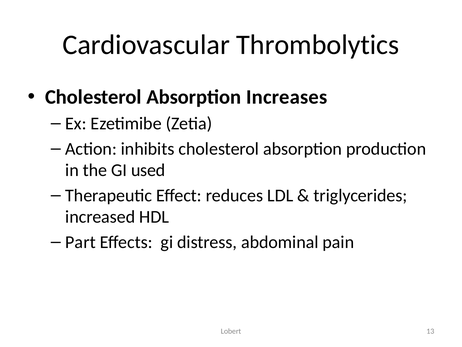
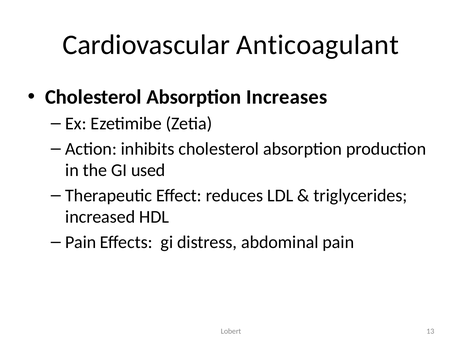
Thrombolytics: Thrombolytics -> Anticoagulant
Part at (81, 242): Part -> Pain
